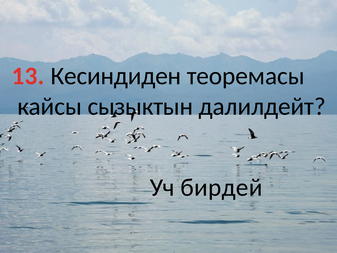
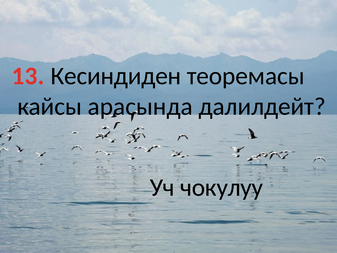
сызыктын: сызыктын -> арасында
бирдей: бирдей -> чокулуу
